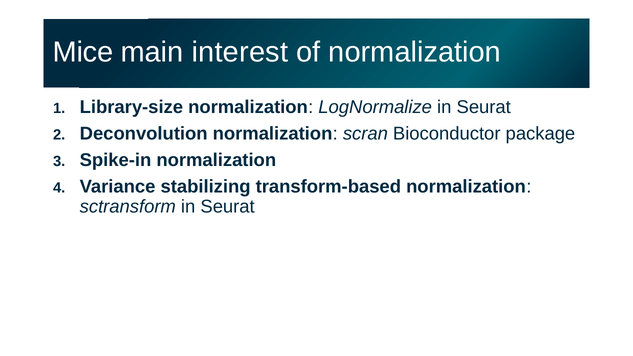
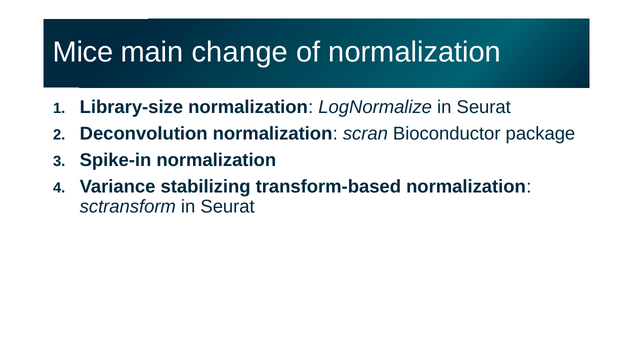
interest: interest -> change
